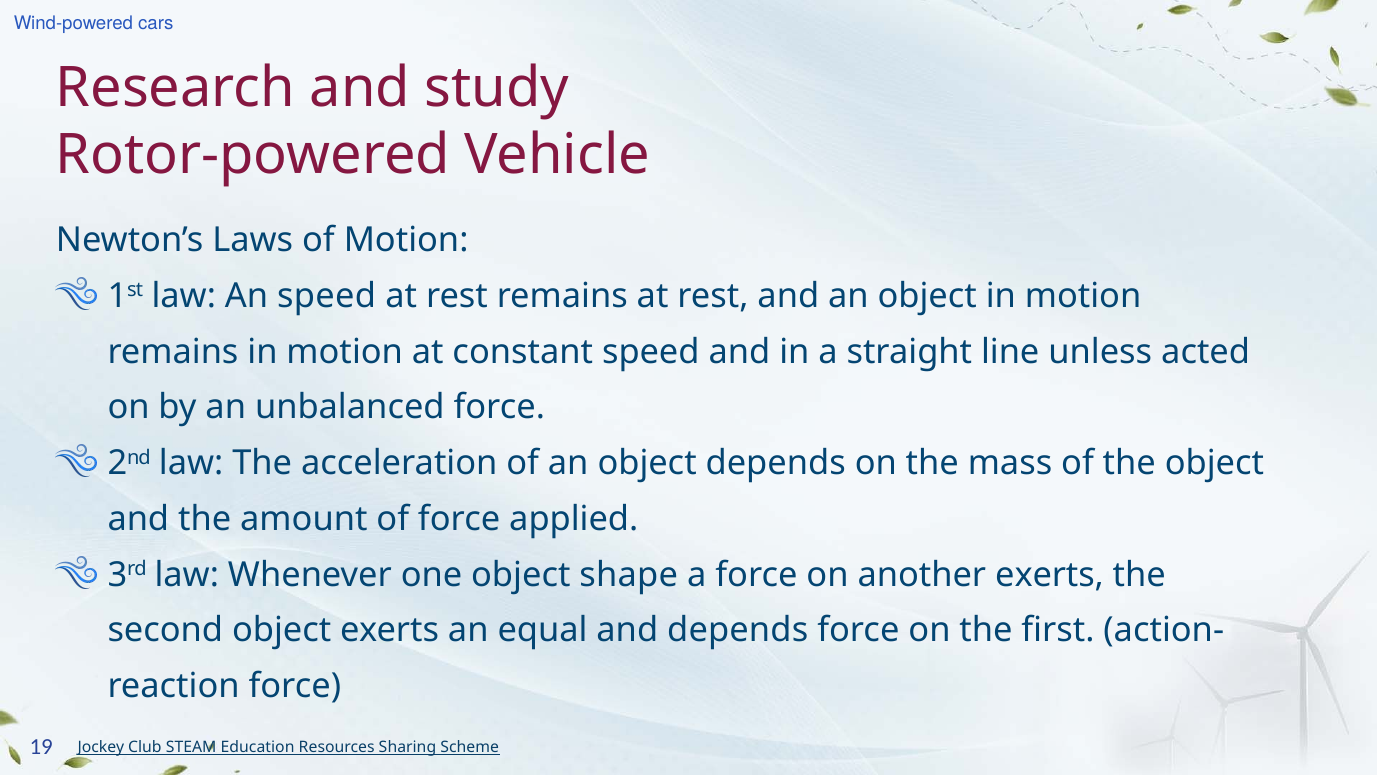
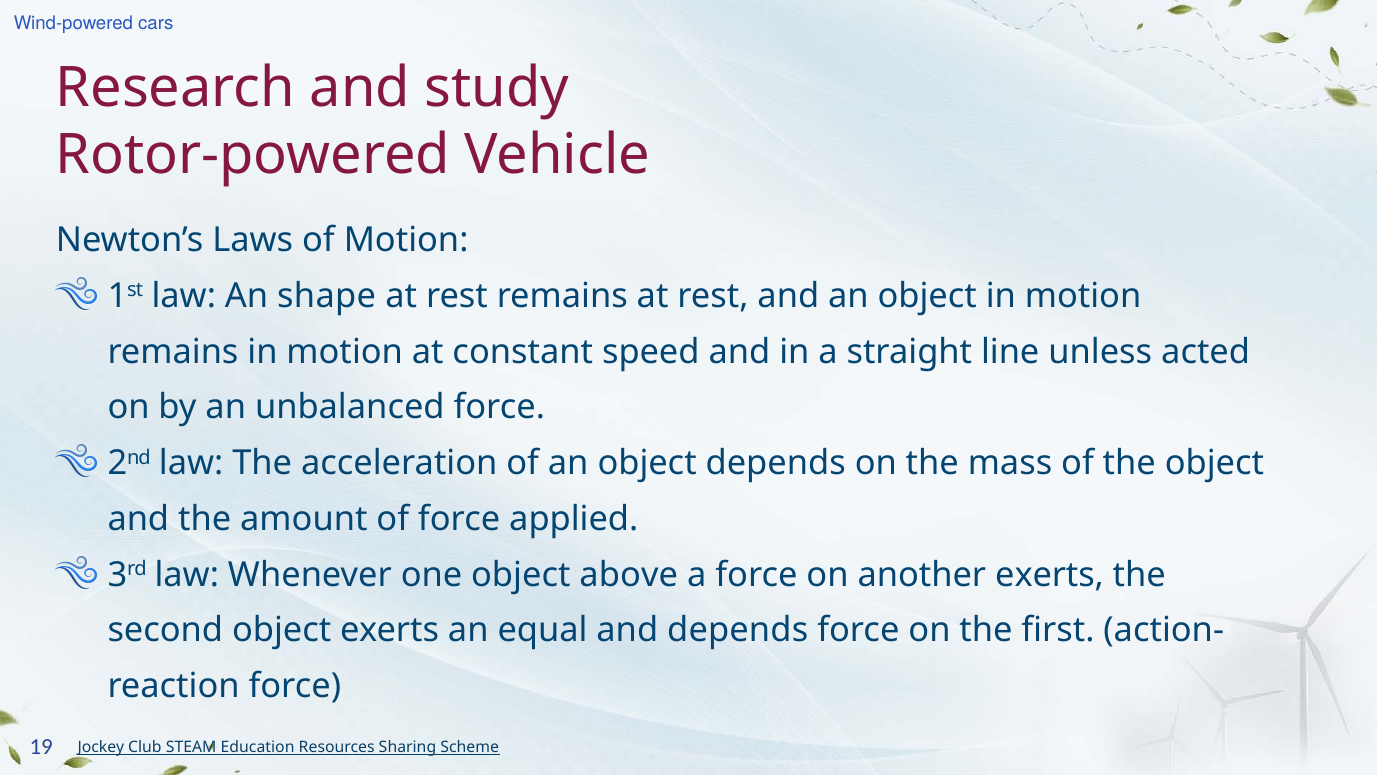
An speed: speed -> shape
shape: shape -> above
